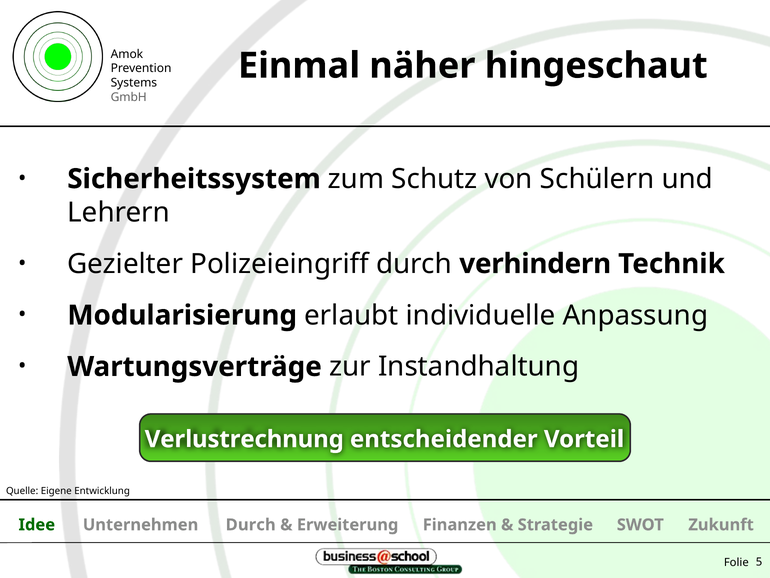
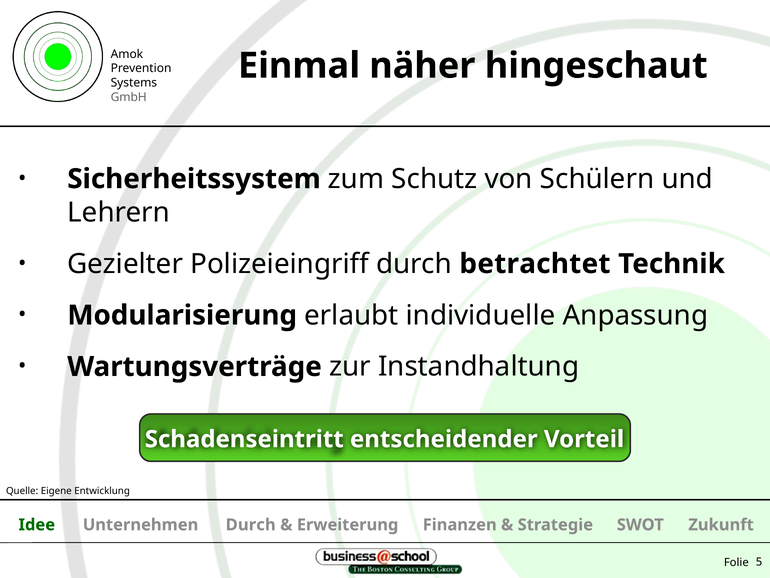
verhindern: verhindern -> betrachtet
Verlustrechnung: Verlustrechnung -> Schadenseintritt
